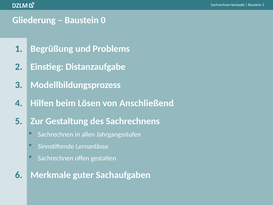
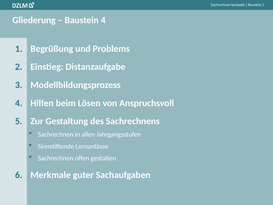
Baustein 0: 0 -> 4
Anschließend: Anschließend -> Anspruchsvoll
